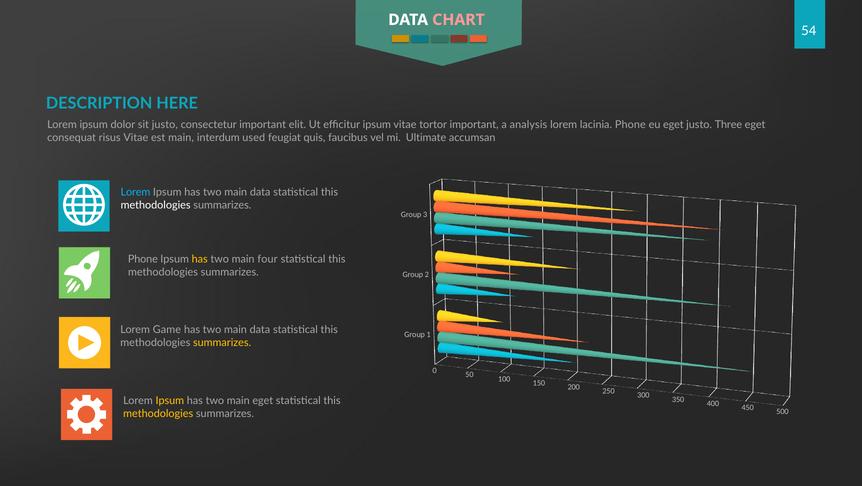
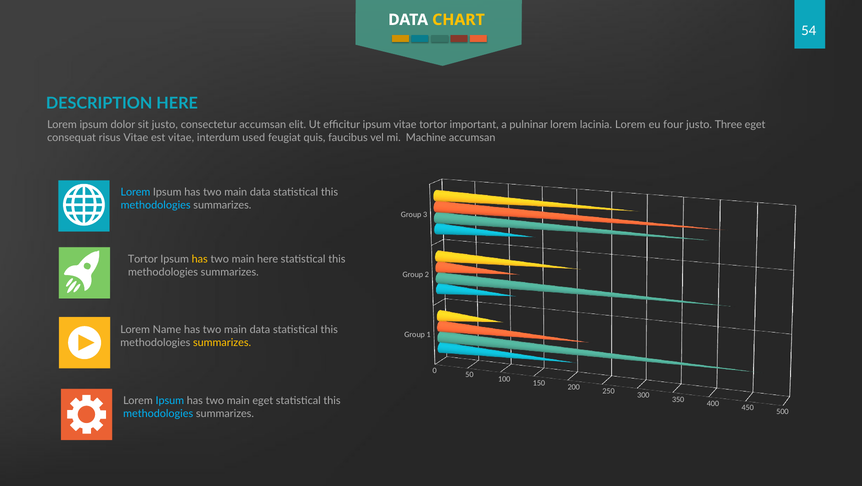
CHART colour: pink -> yellow
consectetur important: important -> accumsan
analysis: analysis -> pulninar
lacinia Phone: Phone -> Lorem
eu eget: eget -> four
est main: main -> vitae
Ultimate: Ultimate -> Machine
methodologies at (156, 205) colour: white -> light blue
Phone at (143, 259): Phone -> Tortor
main four: four -> here
Game: Game -> Name
Ipsum at (170, 401) colour: yellow -> light blue
methodologies at (158, 414) colour: yellow -> light blue
